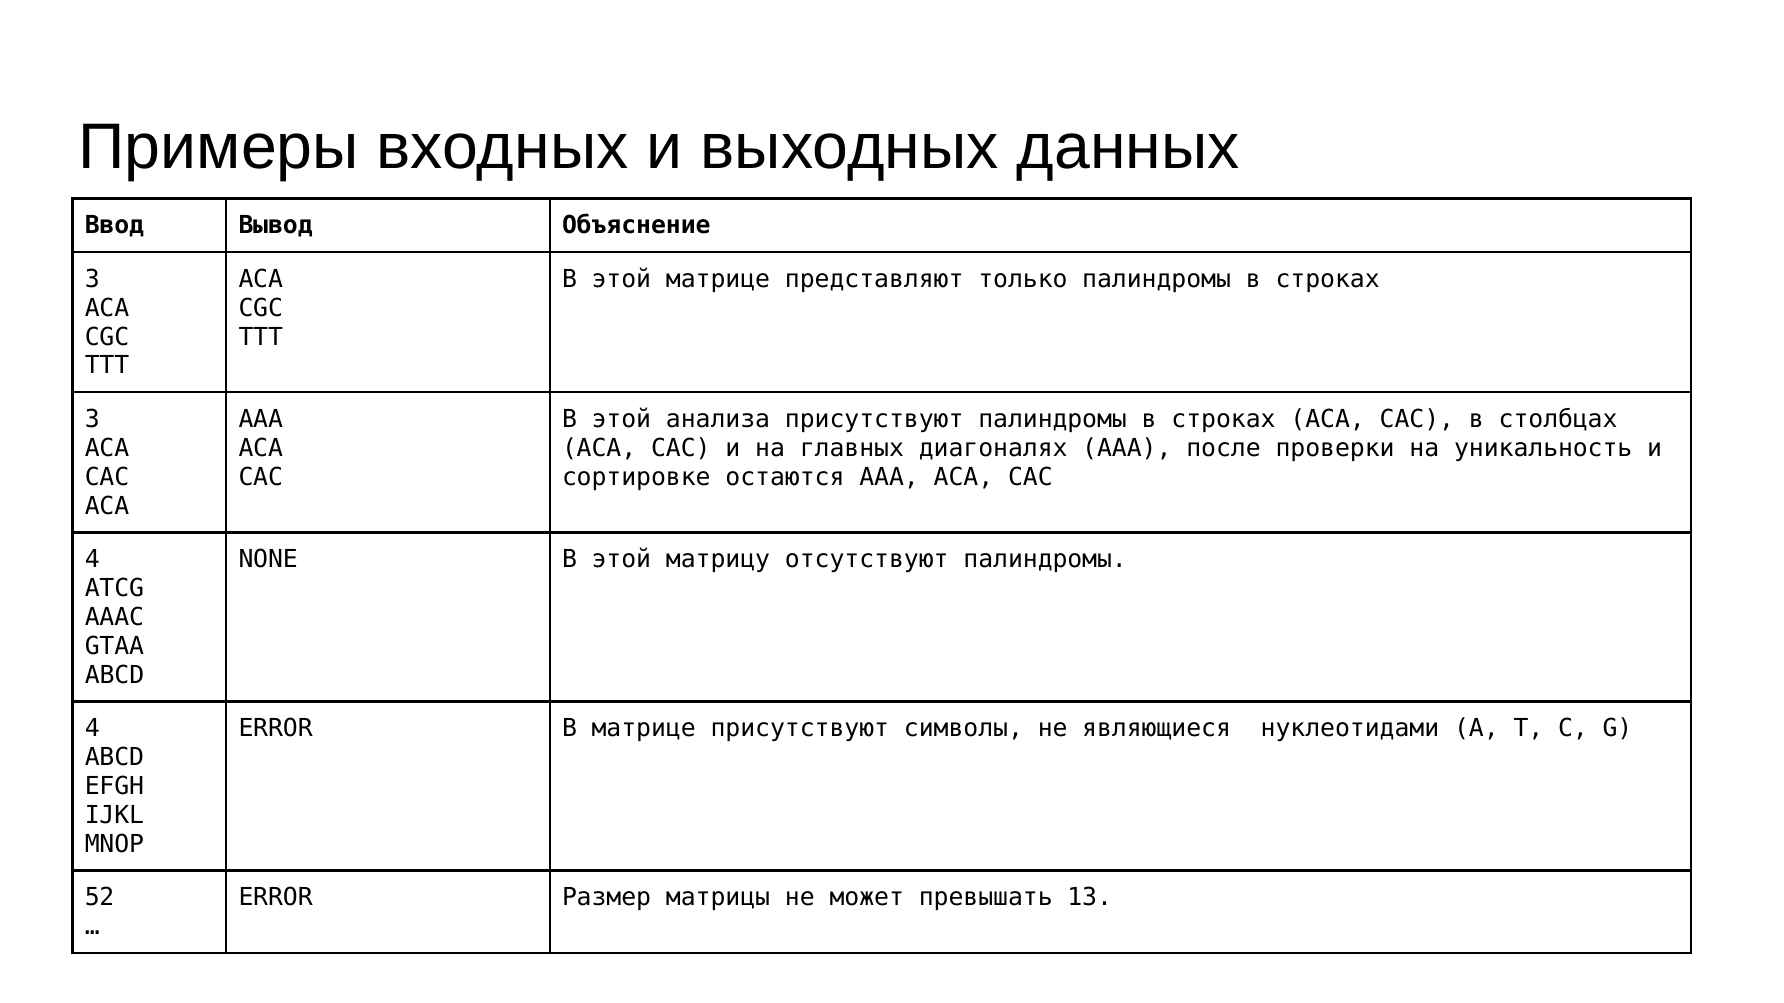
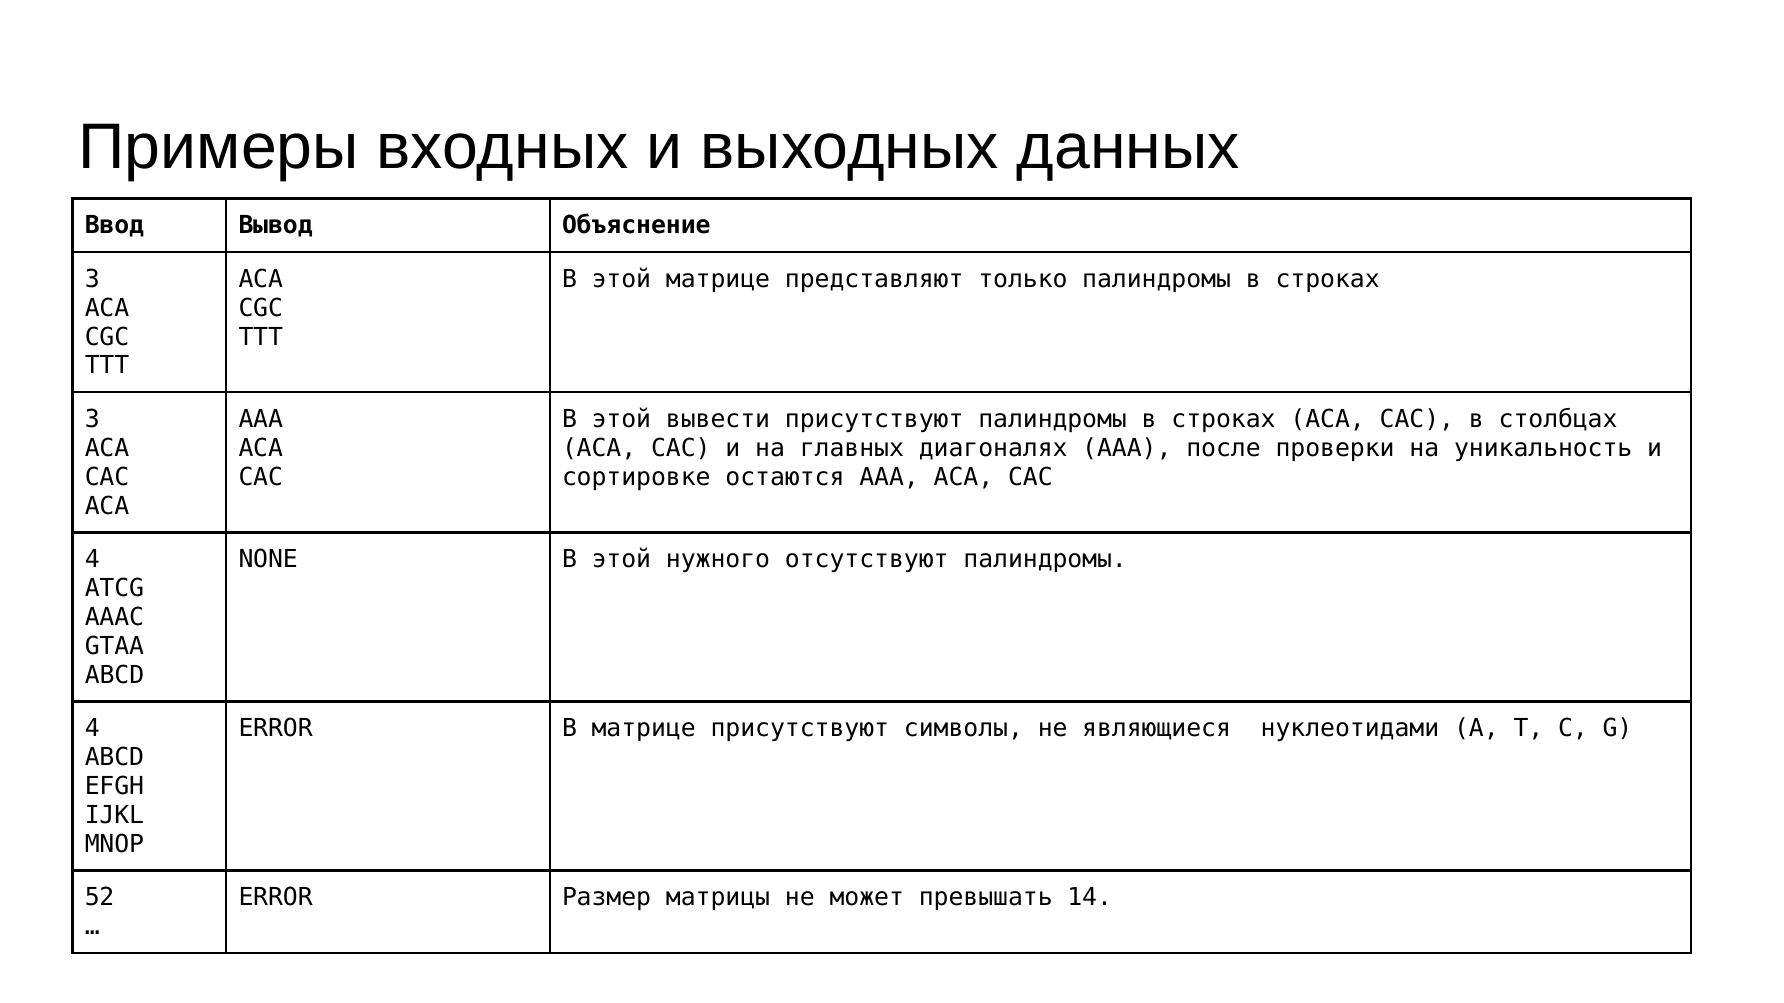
анализа: анализа -> вывести
матрицу: матрицу -> нужного
13: 13 -> 14
